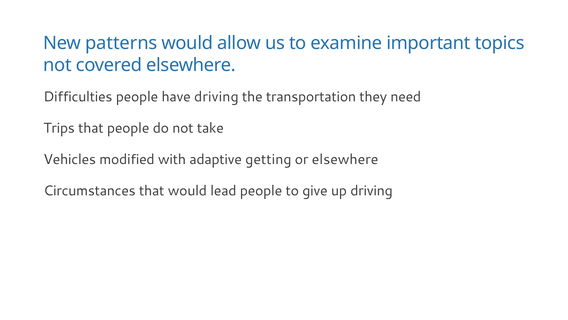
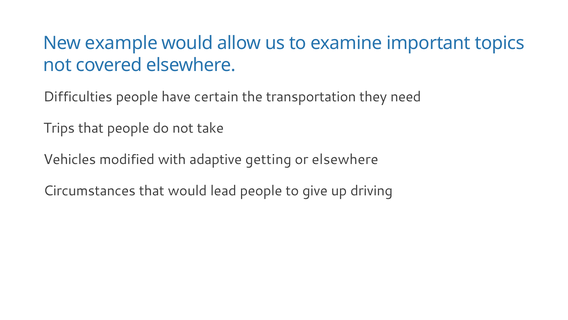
patterns: patterns -> example
have driving: driving -> certain
